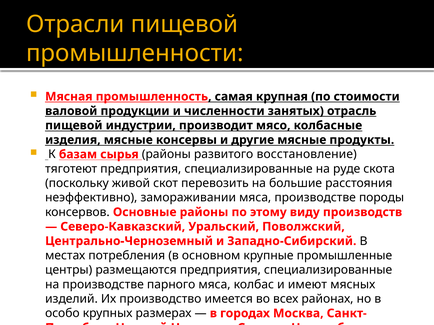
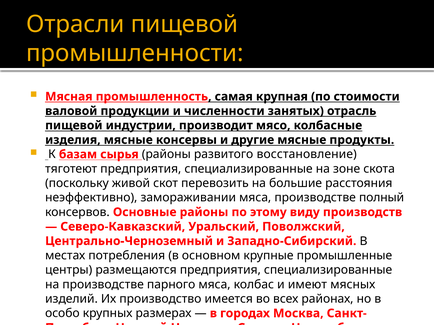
руде: руде -> зоне
породы: породы -> полный
